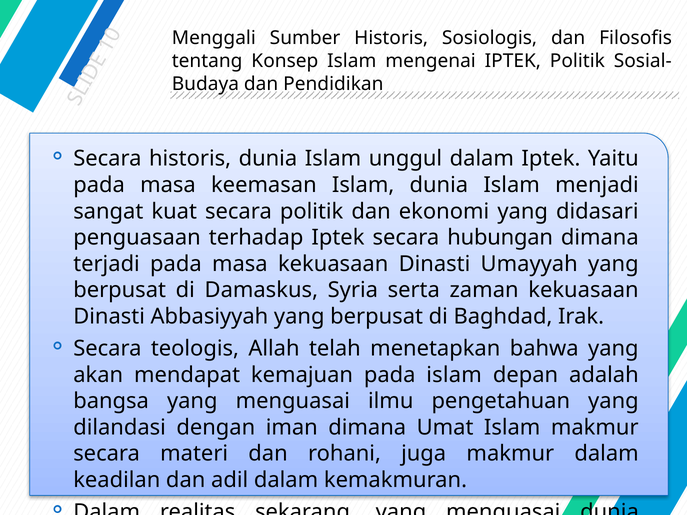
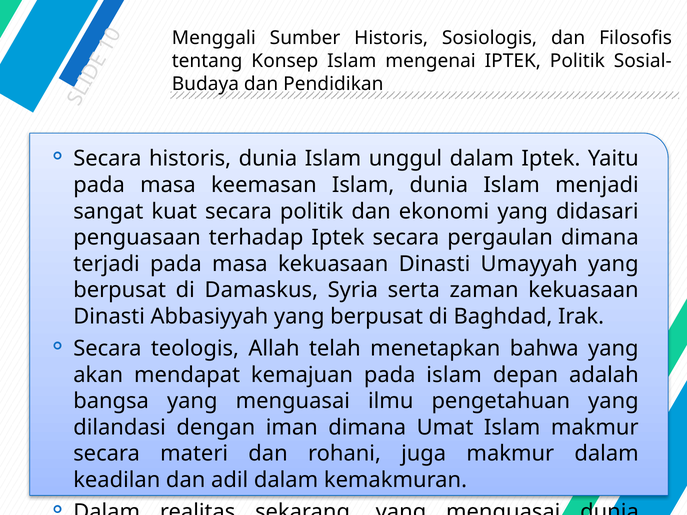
hubungan: hubungan -> pergaulan
